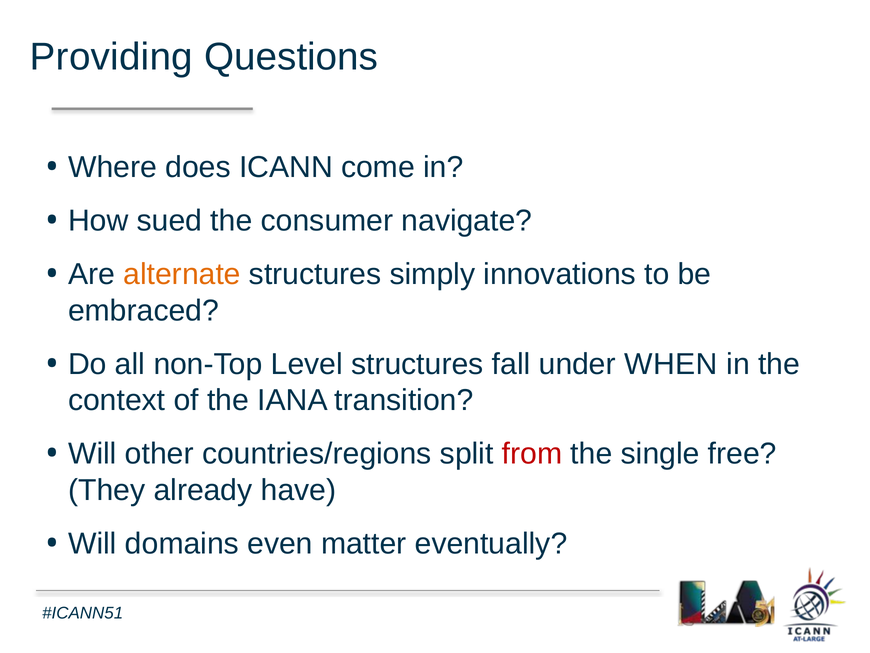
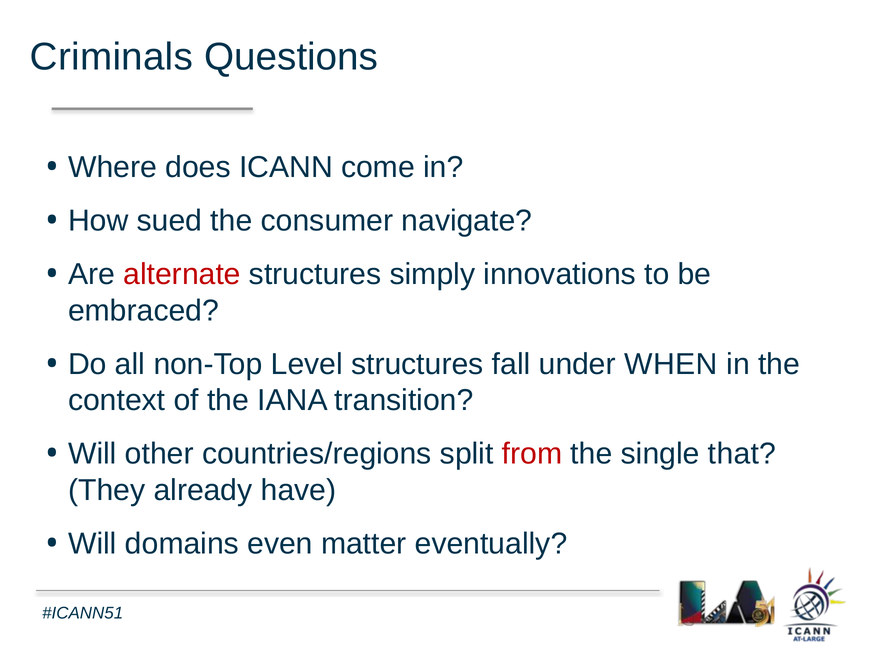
Providing: Providing -> Criminals
alternate colour: orange -> red
free: free -> that
